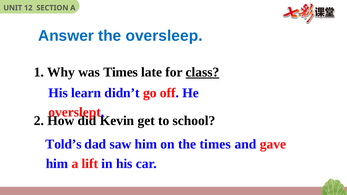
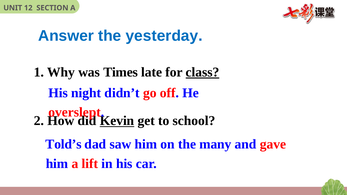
oversleep: oversleep -> yesterday
learn: learn -> night
Kevin underline: none -> present
the times: times -> many
